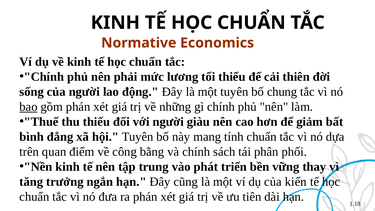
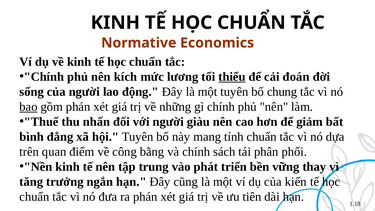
phải: phải -> kích
thiểu underline: none -> present
thiên: thiên -> đoán
thiếu: thiếu -> nhấn
